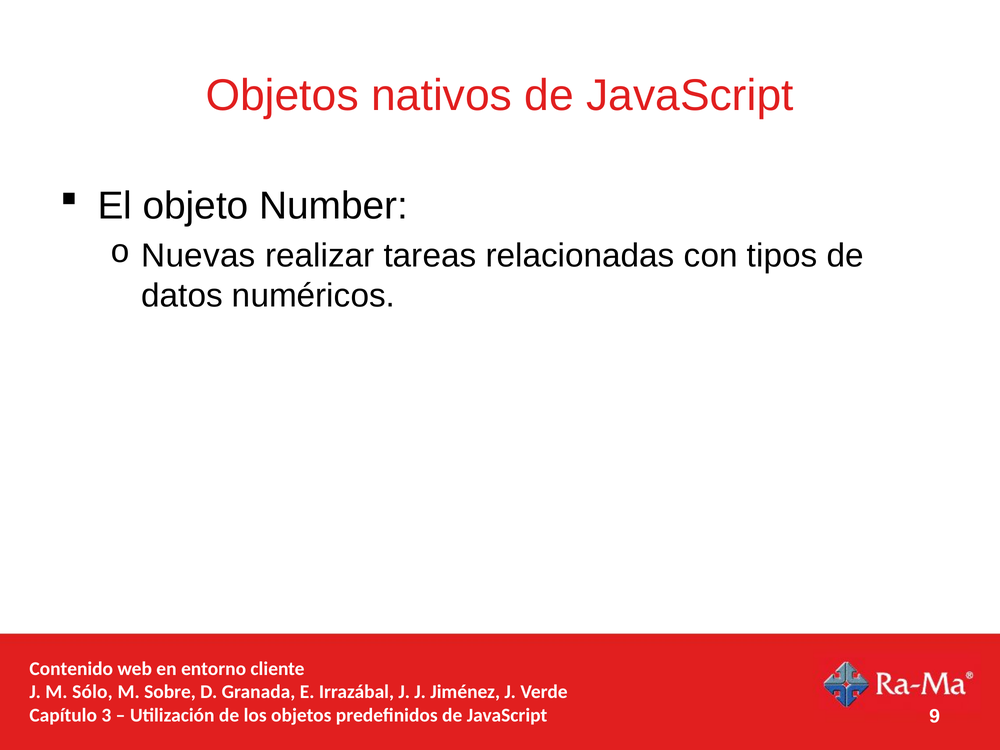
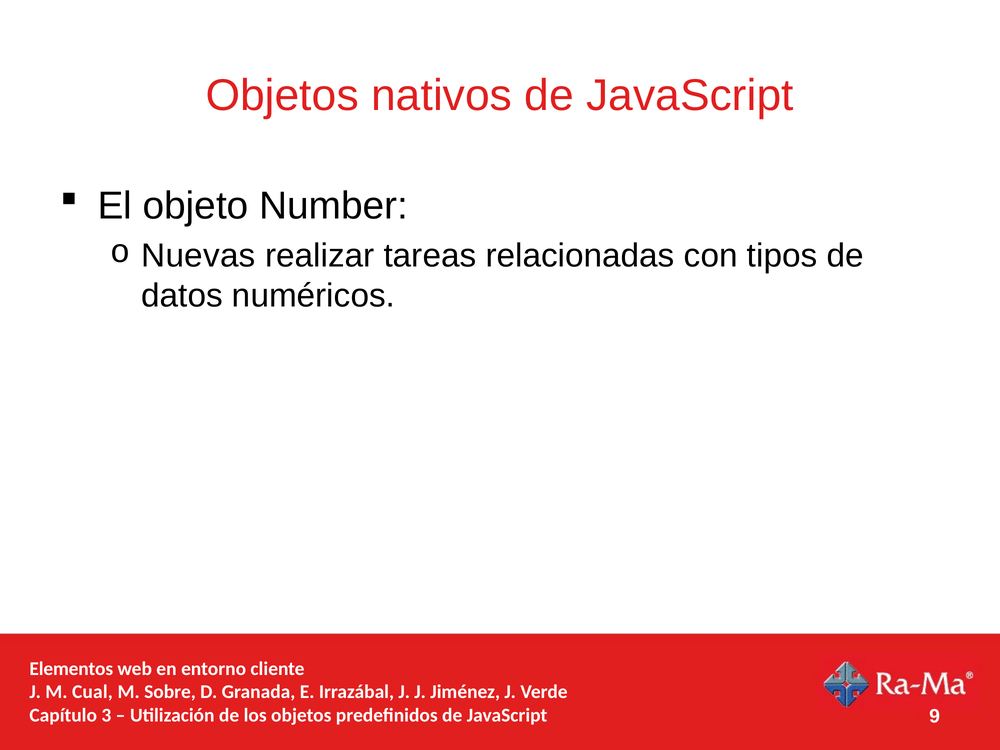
Contenido: Contenido -> Elementos
Sólo: Sólo -> Cual
